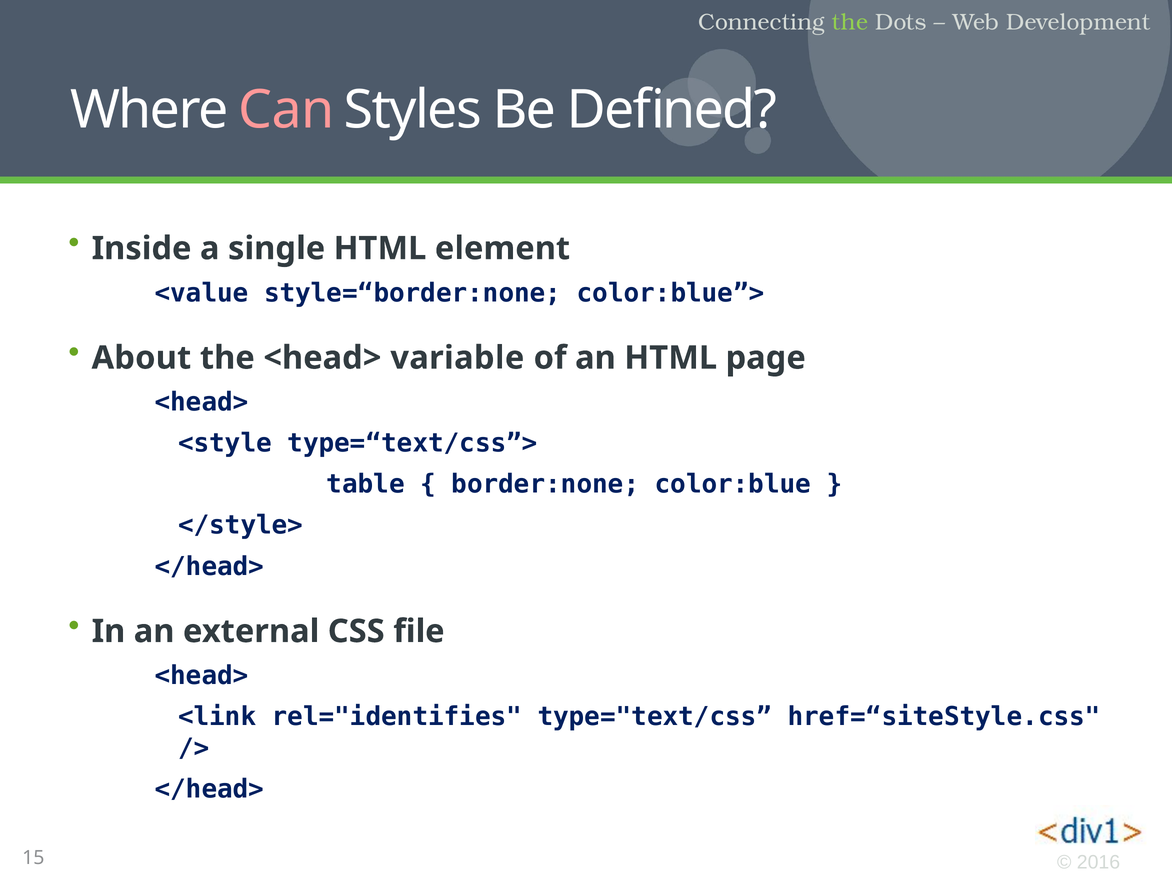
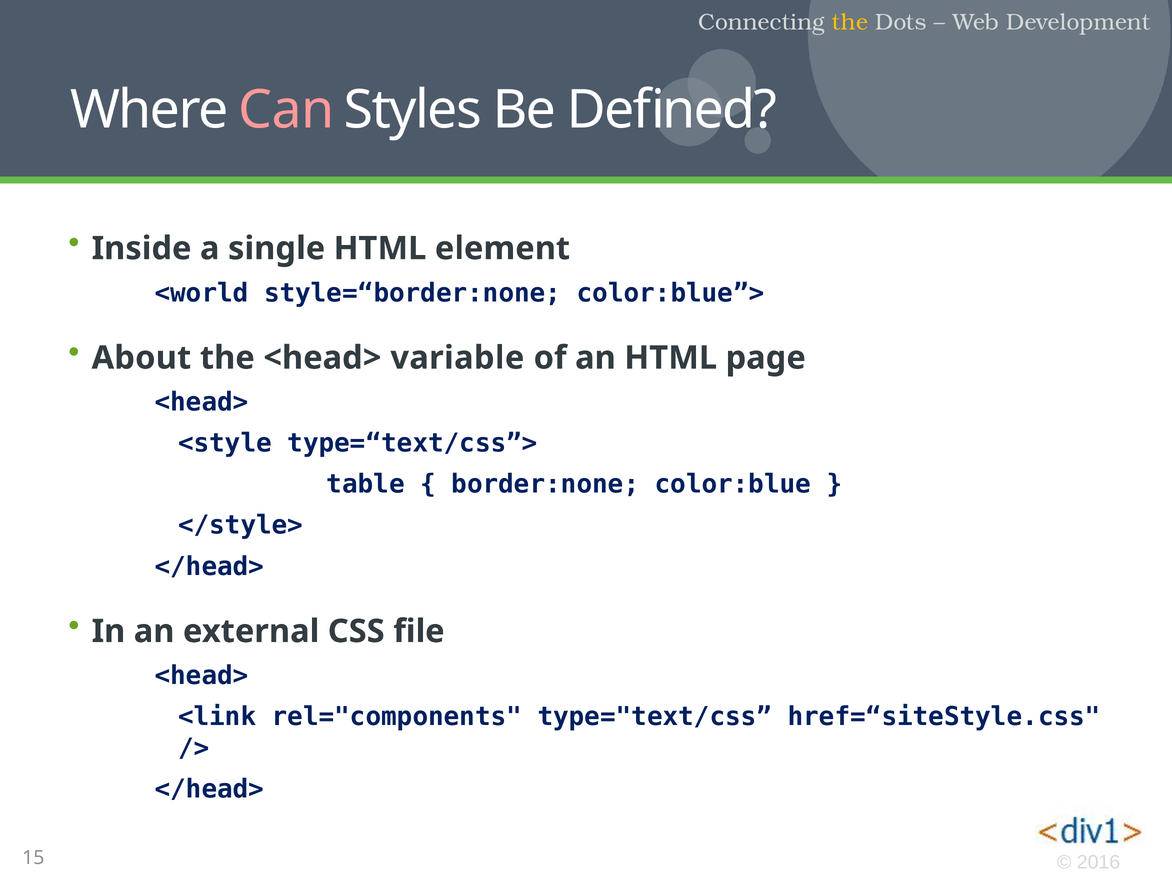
the at (850, 22) colour: light green -> yellow
<value: <value -> <world
rel="identifies: rel="identifies -> rel="components
